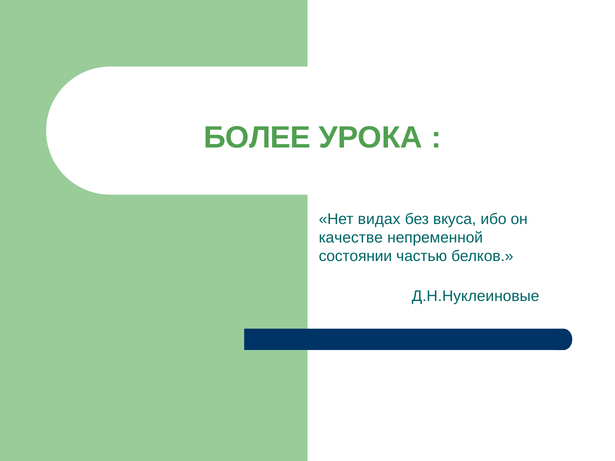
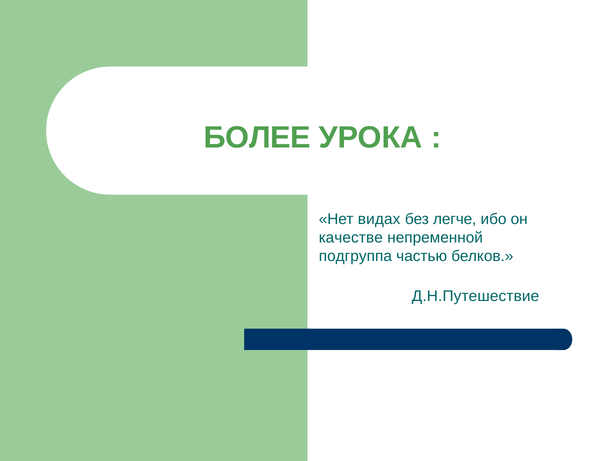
вкуса: вкуса -> легче
состоянии: состоянии -> подгруппа
Д.Н.Нуклеиновые: Д.Н.Нуклеиновые -> Д.Н.Путешествие
